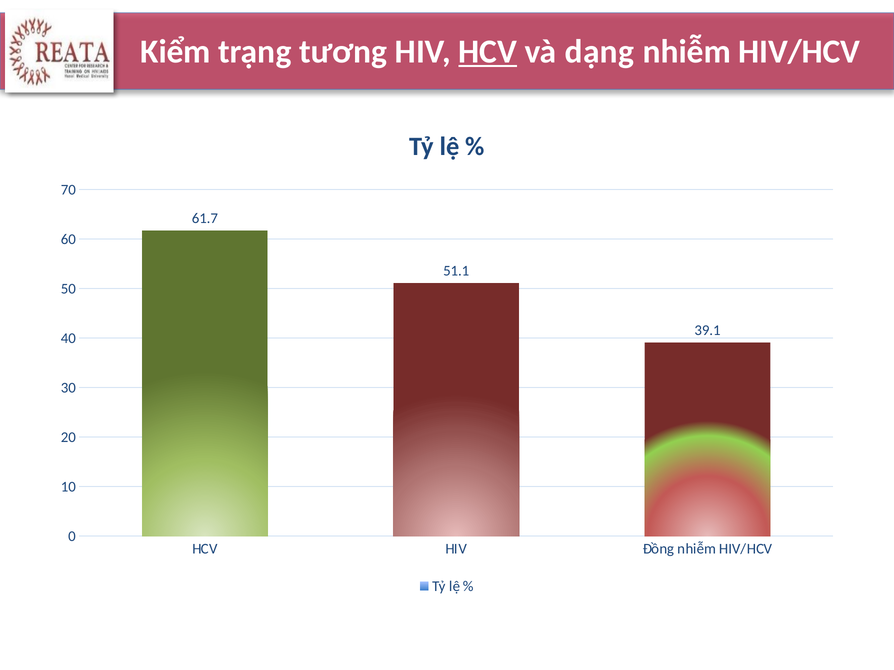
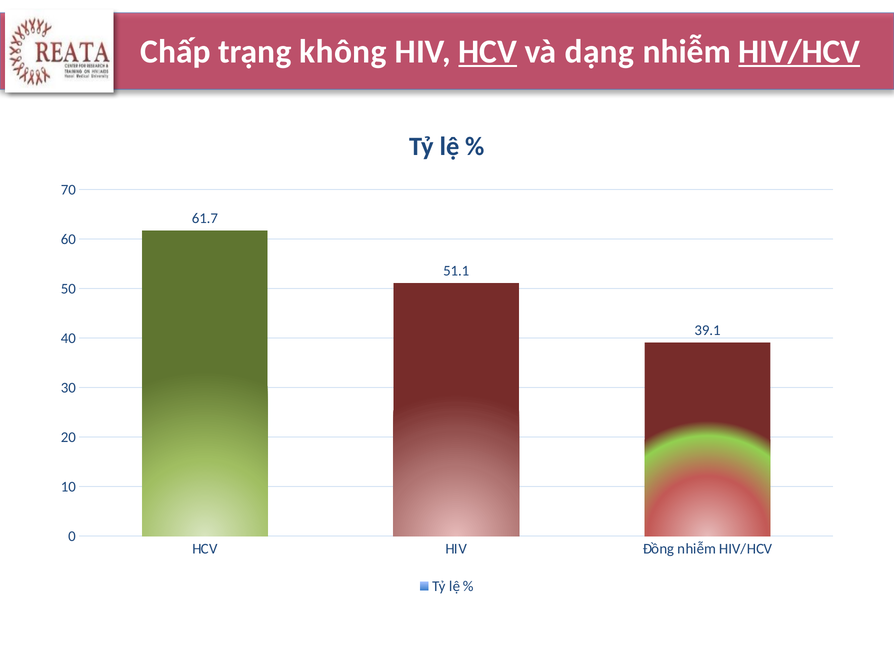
Kiểm: Kiểm -> Chấp
tương: tương -> không
HIV/HCV at (799, 52) underline: none -> present
